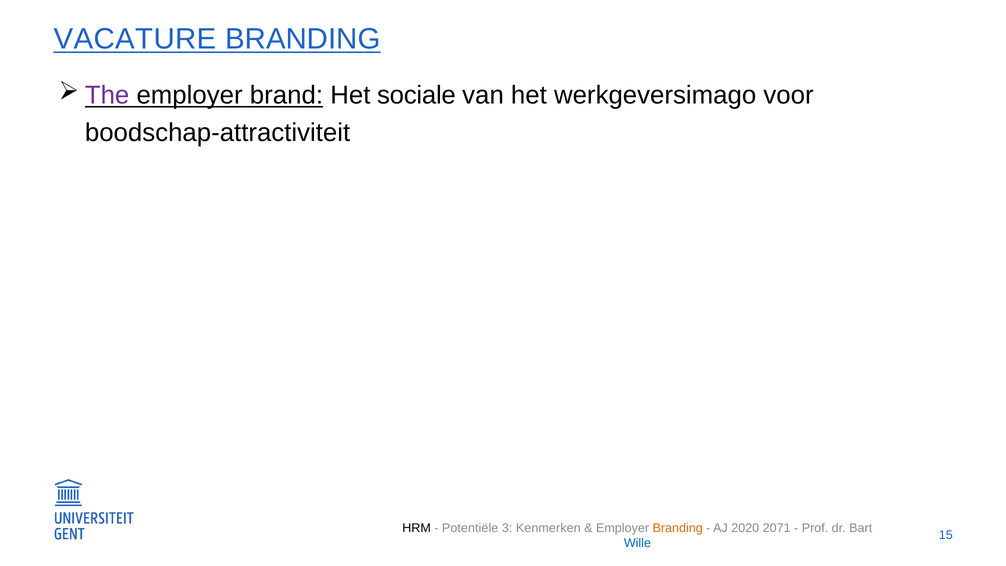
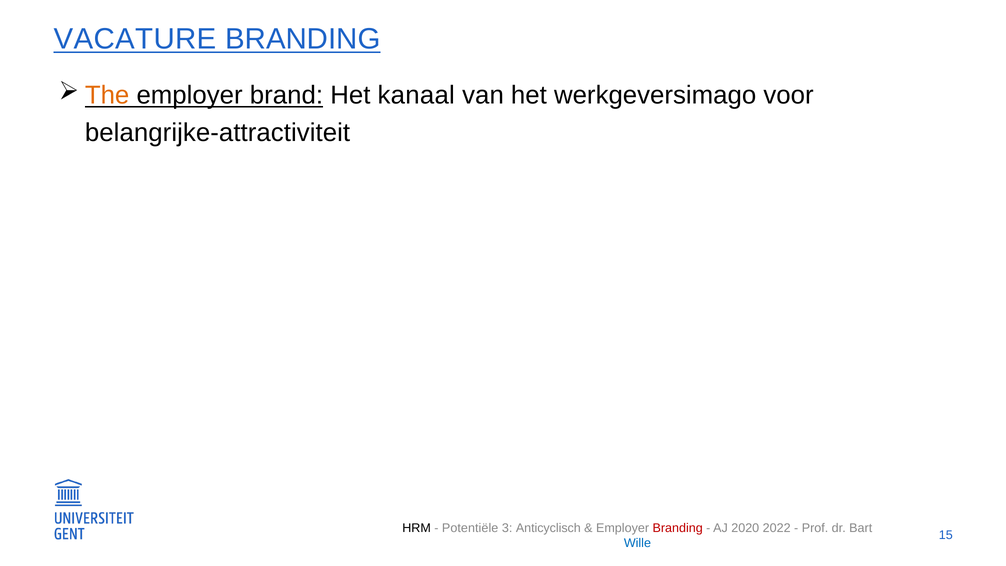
The colour: purple -> orange
sociale: sociale -> kanaal
boodschap-attractiviteit: boodschap-attractiviteit -> belangrijke-attractiviteit
Kenmerken: Kenmerken -> Anticyclisch
Branding at (678, 528) colour: orange -> red
2071: 2071 -> 2022
